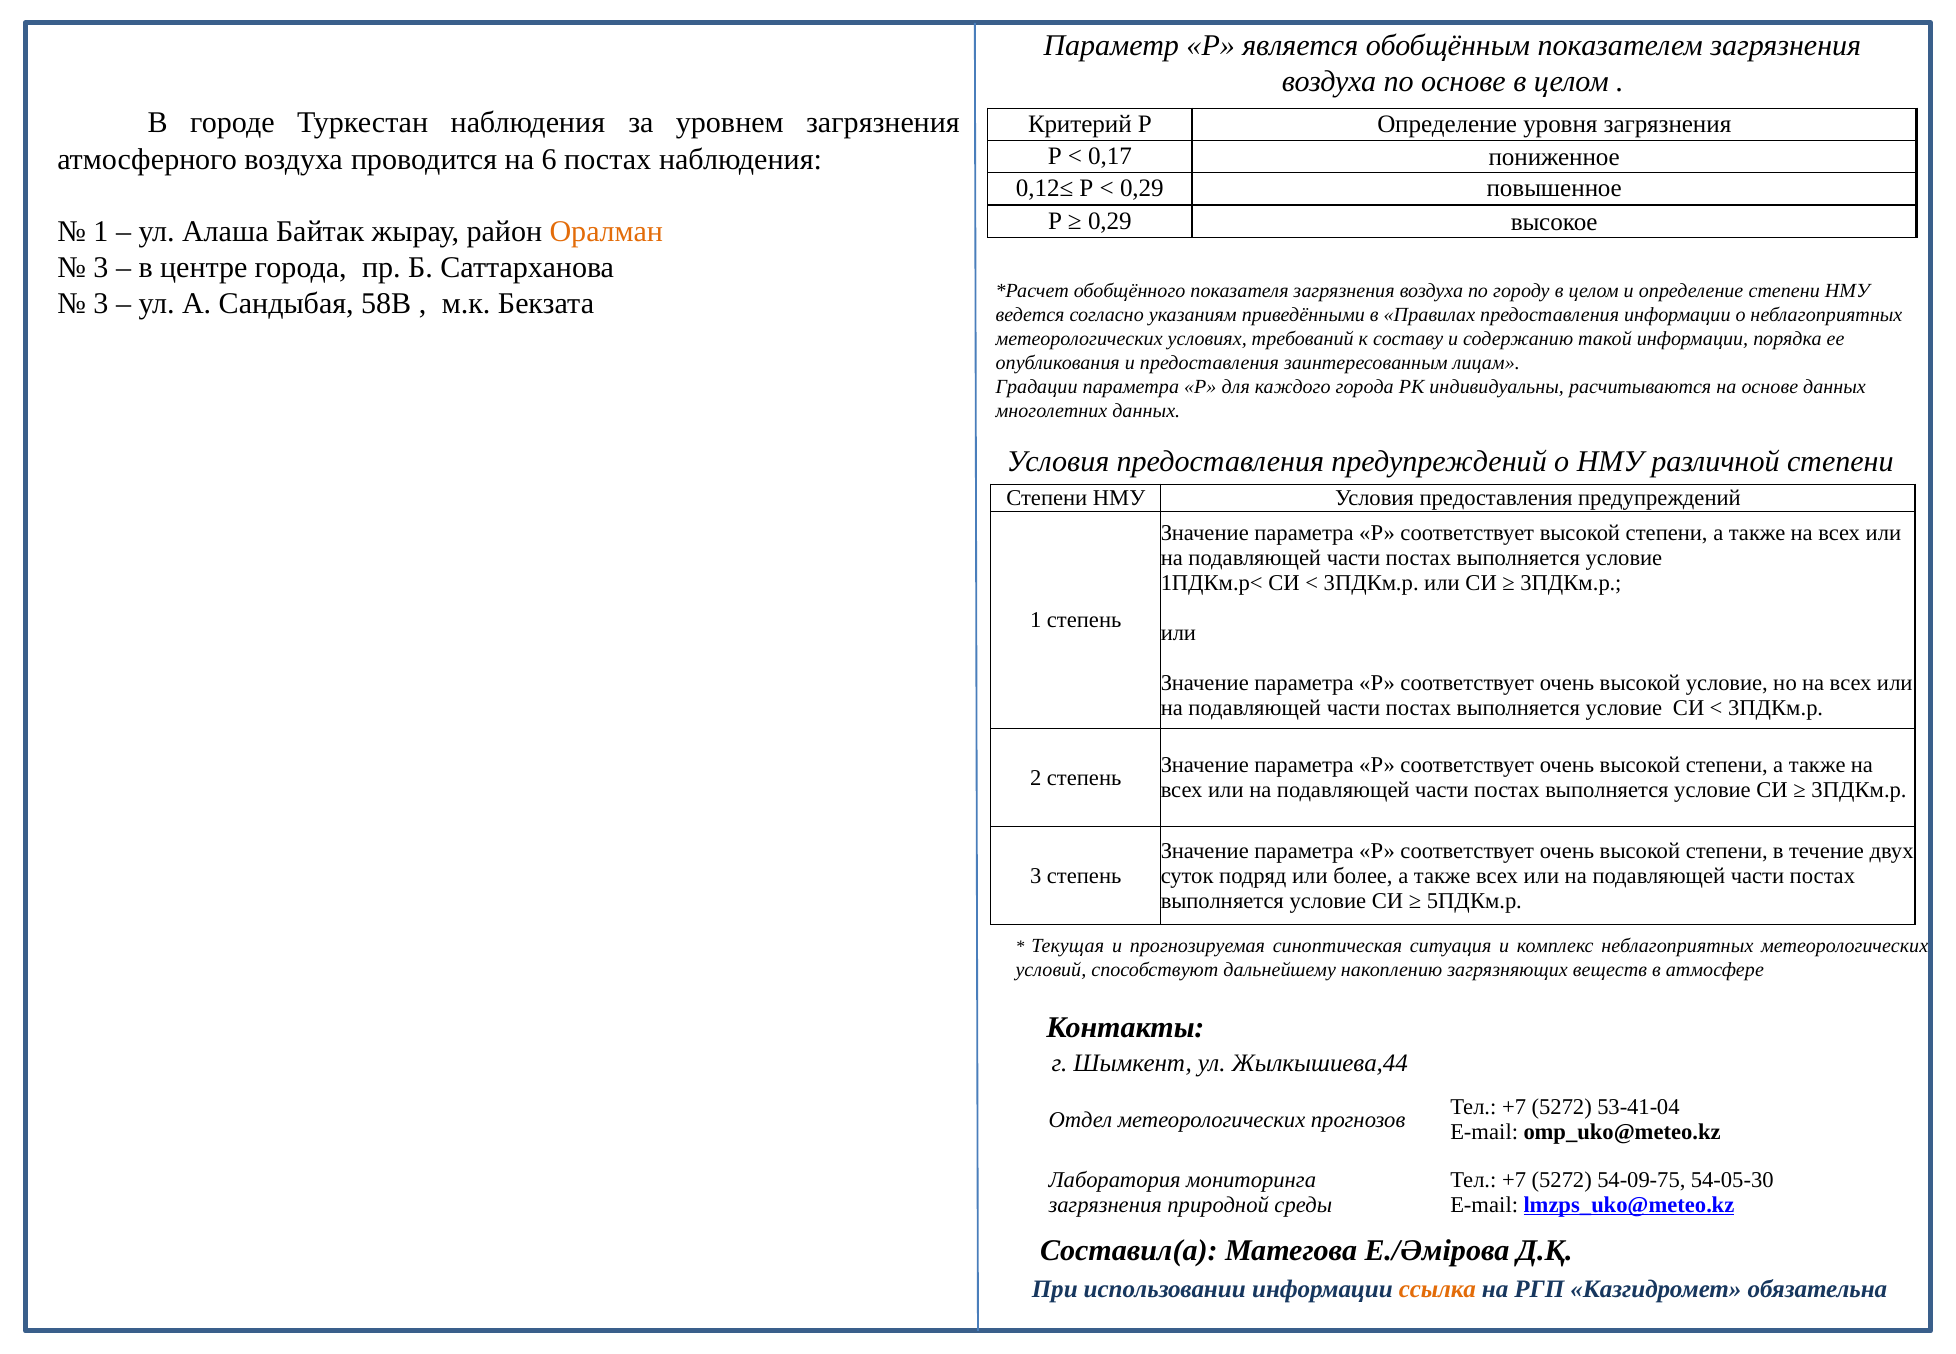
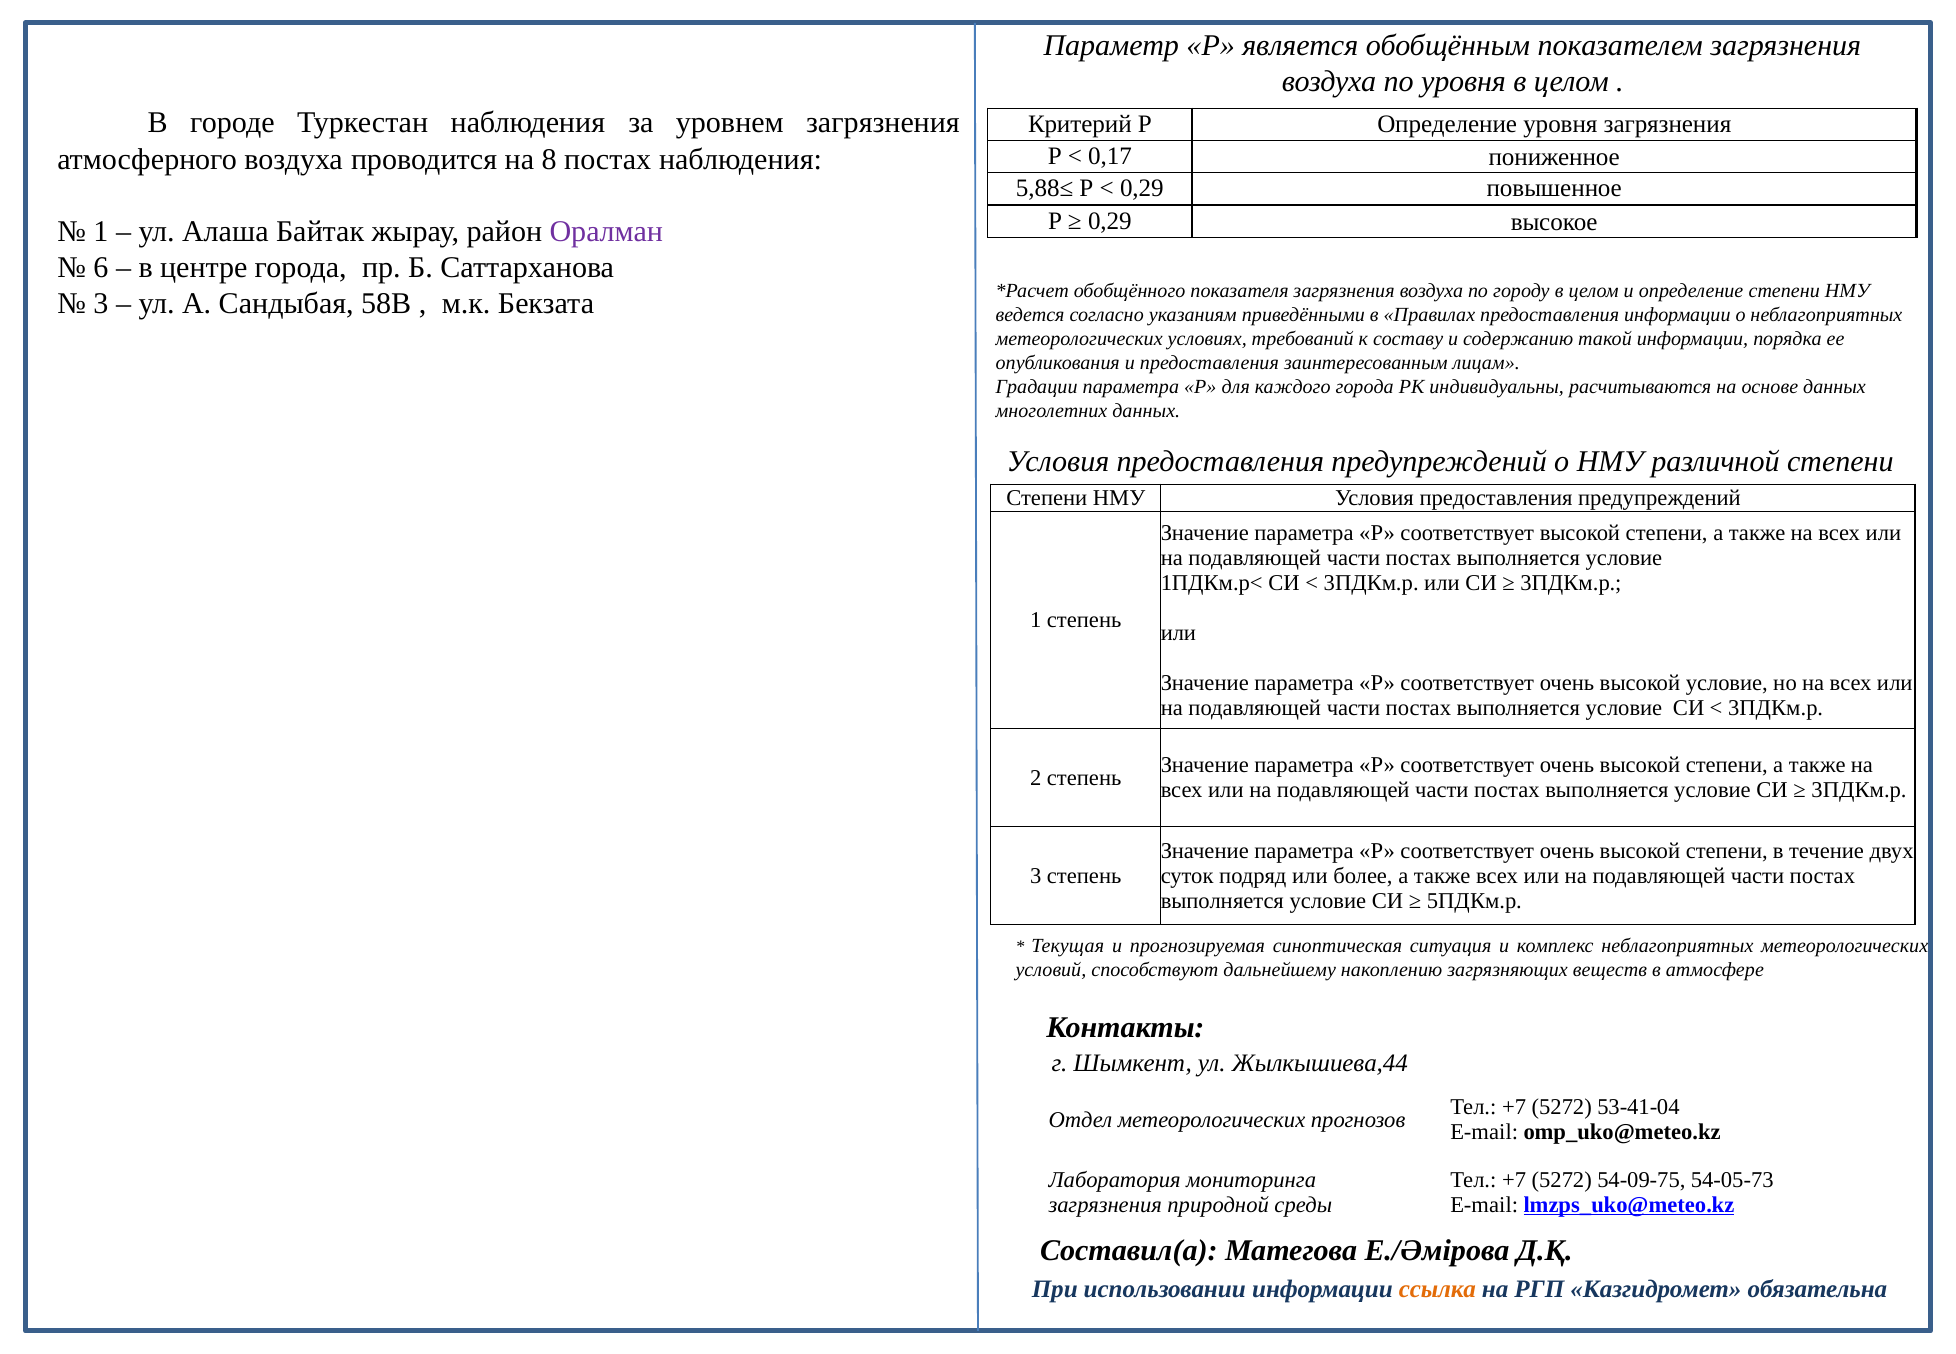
по основе: основе -> уровня
6: 6 -> 8
0,12≤: 0,12≤ -> 5,88≤
Оралман colour: orange -> purple
3 at (101, 268): 3 -> 6
54-05-30: 54-05-30 -> 54-05-73
